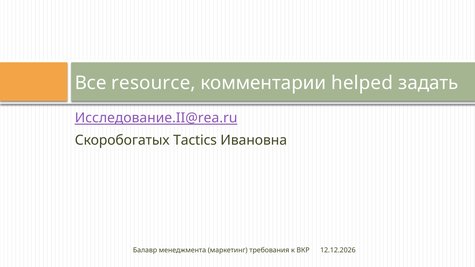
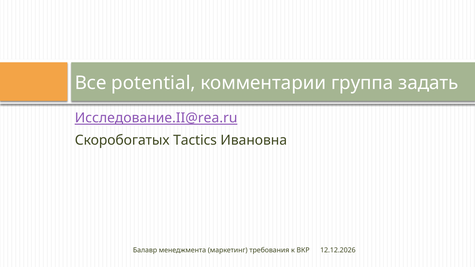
resource: resource -> potential
helped: helped -> группа
